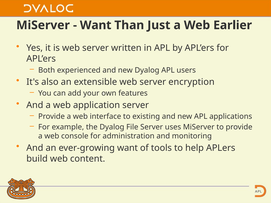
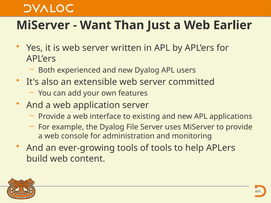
encryption: encryption -> committed
ever-growing want: want -> tools
